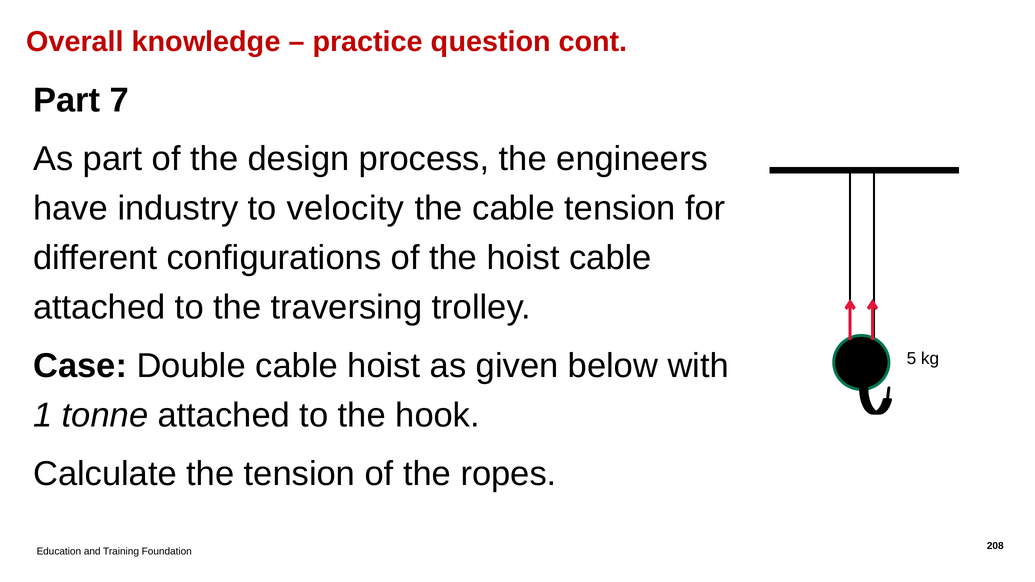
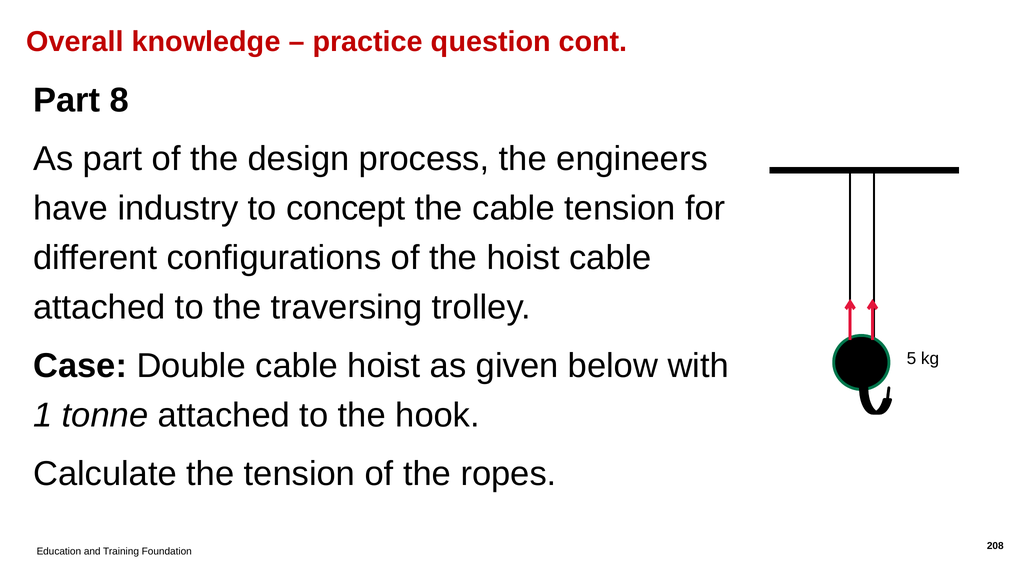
7: 7 -> 8
velocity: velocity -> concept
